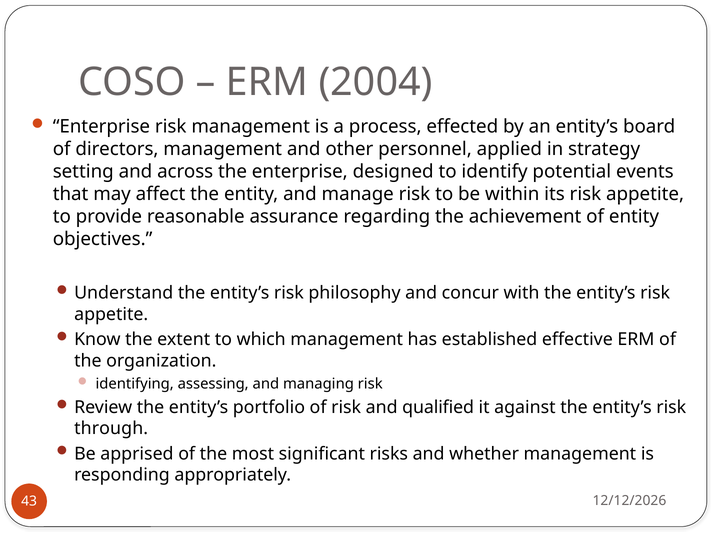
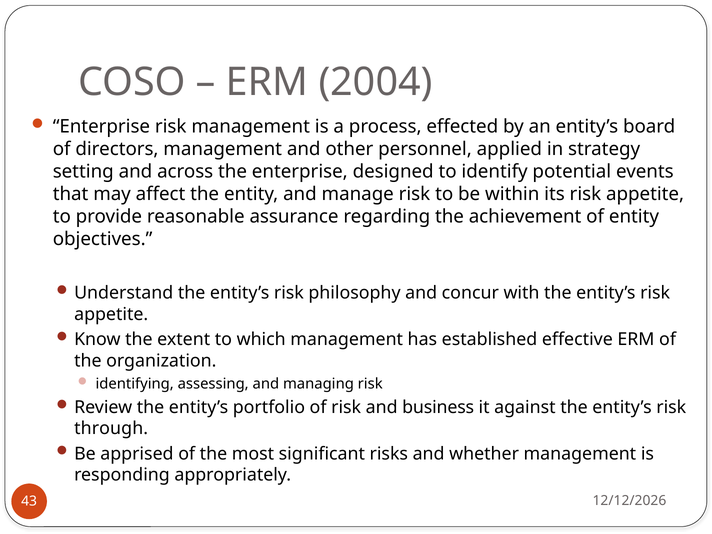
qualified: qualified -> business
